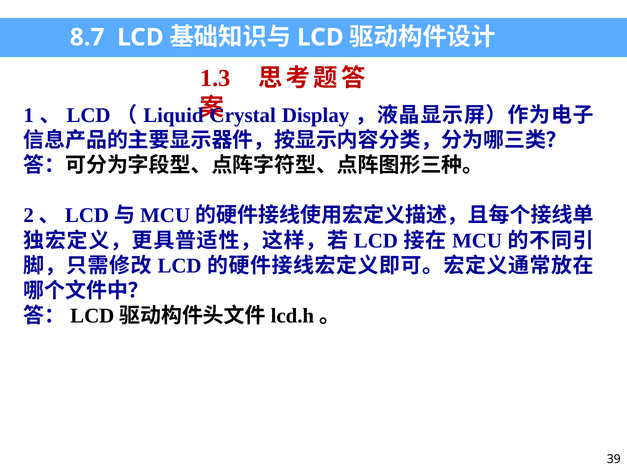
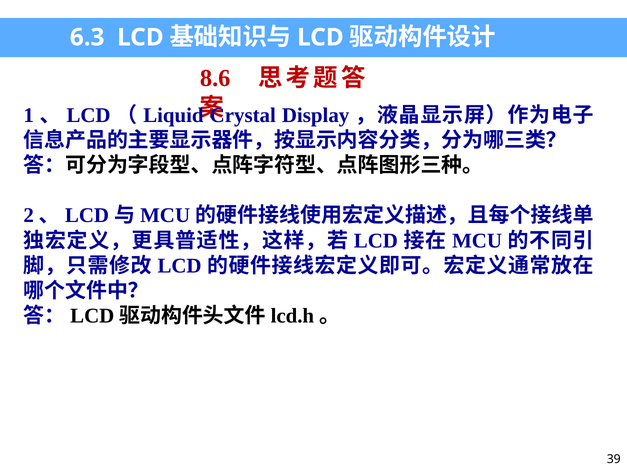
8.7: 8.7 -> 6.3
1.3: 1.3 -> 8.6
